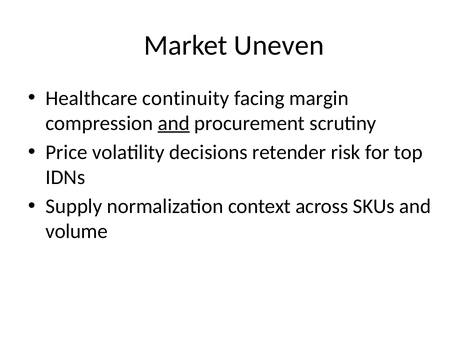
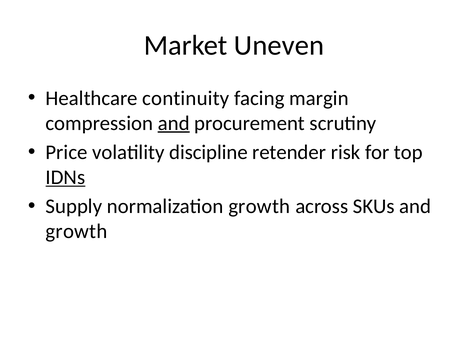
decisions: decisions -> discipline
IDNs underline: none -> present
normalization context: context -> growth
volume at (77, 231): volume -> growth
